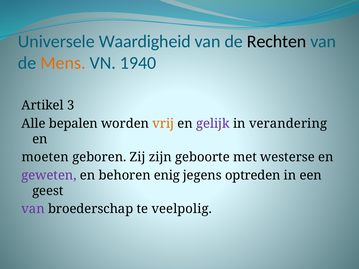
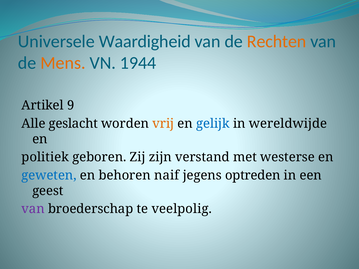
Rechten colour: black -> orange
1940: 1940 -> 1944
3: 3 -> 9
bepalen: bepalen -> geslacht
gelijk colour: purple -> blue
verandering: verandering -> wereldwijde
moeten: moeten -> politiek
geboorte: geboorte -> verstand
geweten colour: purple -> blue
enig: enig -> naif
